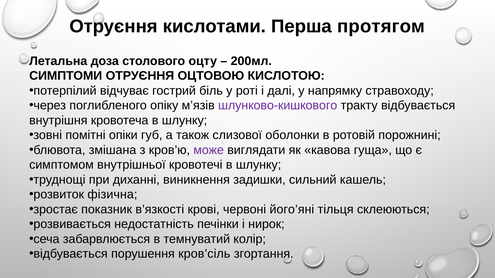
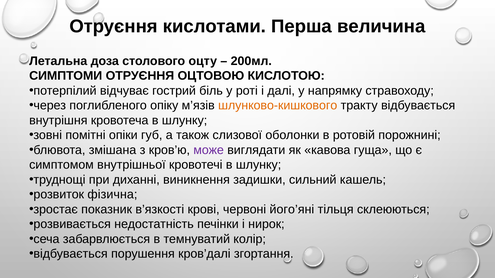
протягом: протягом -> величина
шлунково-кишкового colour: purple -> orange
кров’сіль: кров’сіль -> кров’далі
